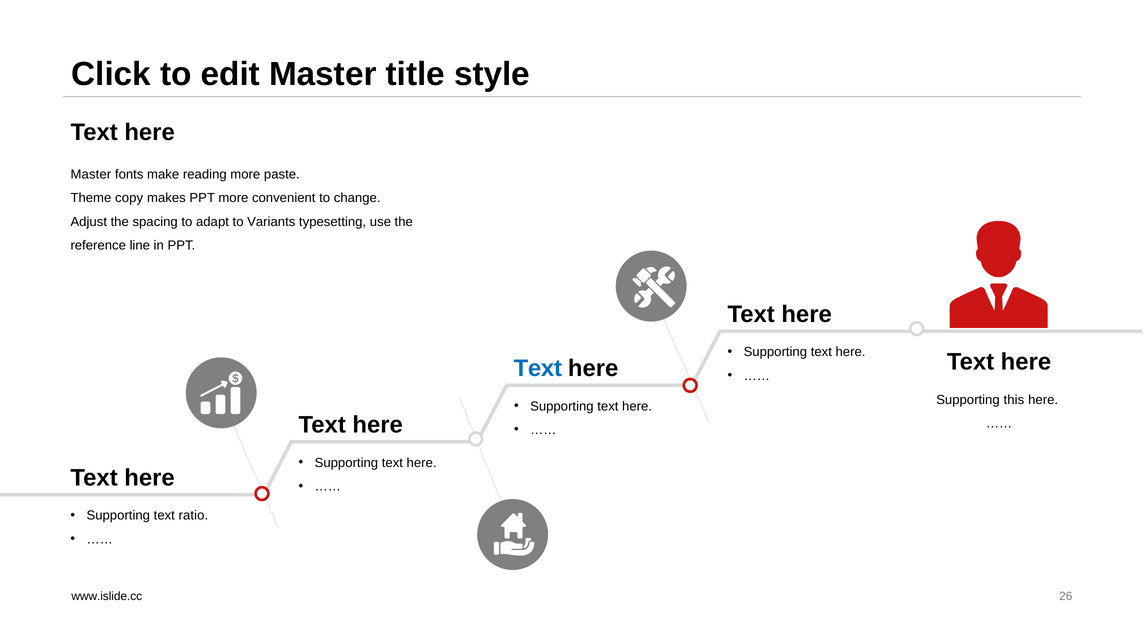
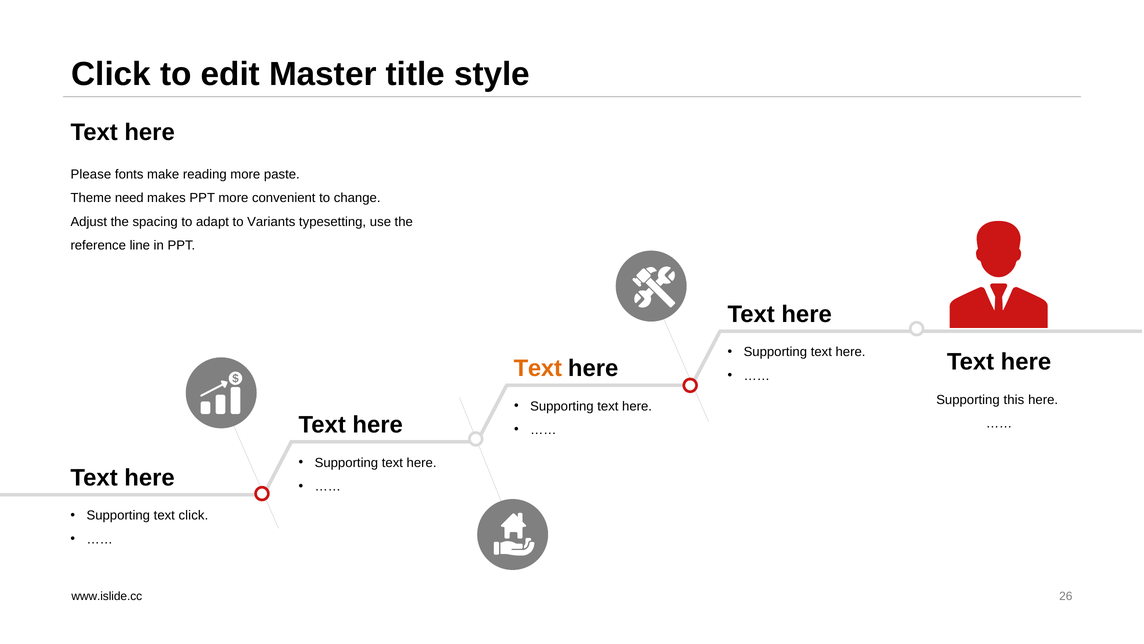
Master at (91, 174): Master -> Please
copy: copy -> need
Text at (538, 368) colour: blue -> orange
text ratio: ratio -> click
